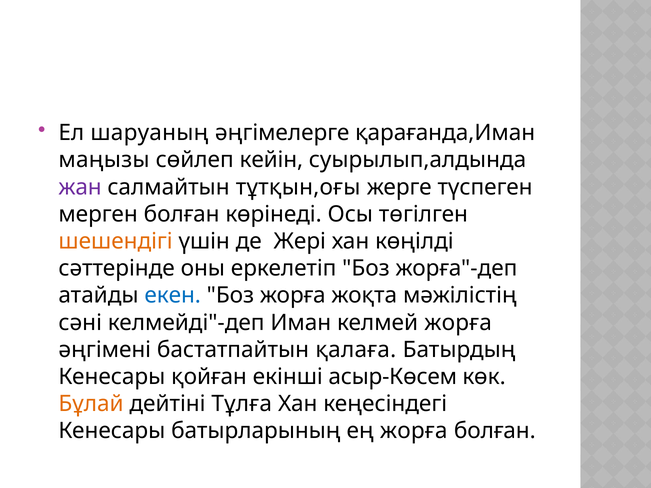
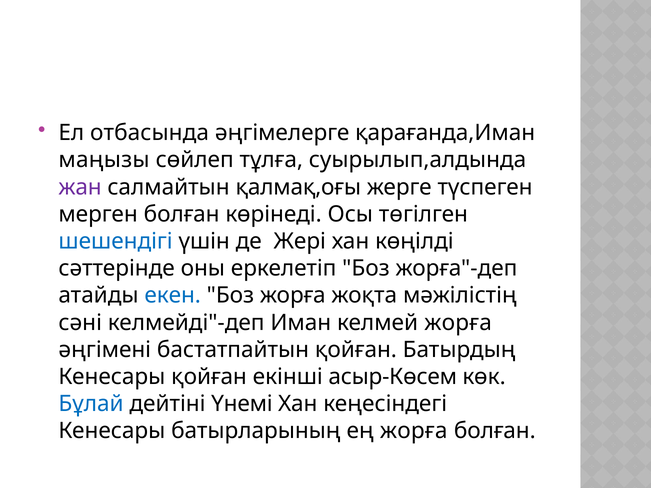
шаруаның: шаруаның -> отбасында
кейін: кейін -> тұлға
тұтқын,оғы: тұтқын,оғы -> қалмақ,оғы
шешендігі colour: orange -> blue
бастатпайтын қалаға: қалаға -> қойған
Бұлай colour: orange -> blue
Тұлға: Тұлға -> Үнемі
